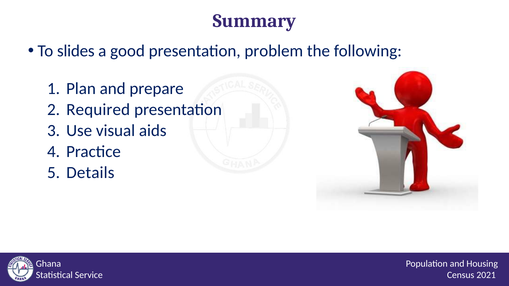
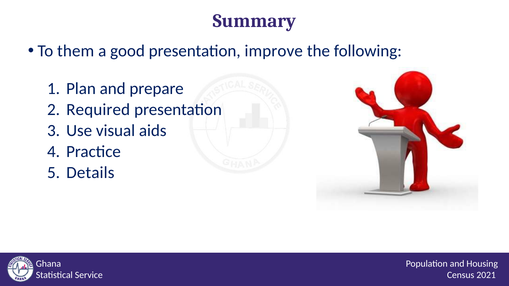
slides: slides -> them
problem: problem -> improve
